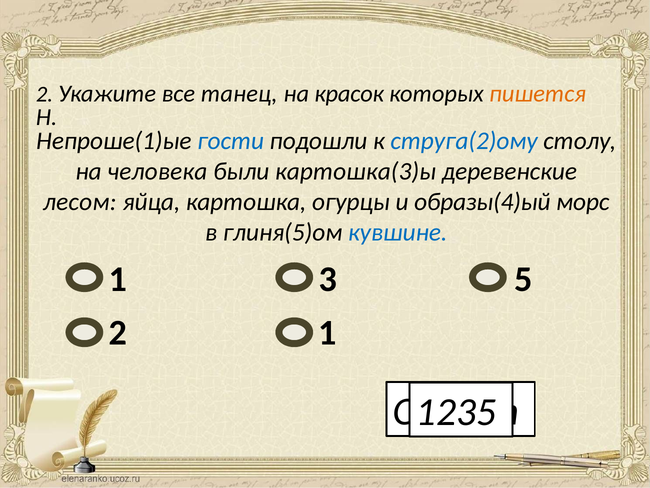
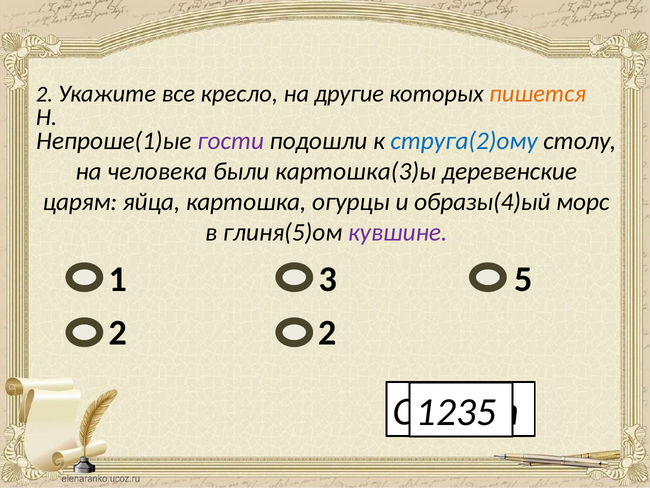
танец: танец -> кресло
красок: красок -> дpyгиe
гости colour: blue -> purple
лесом: лесом -> царям
кувшине colour: blue -> purple
2 1: 1 -> 2
